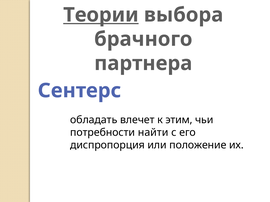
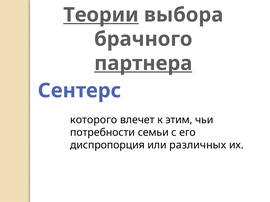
партнера underline: none -> present
обладать: обладать -> которого
найти: найти -> семьи
положение: положение -> различных
